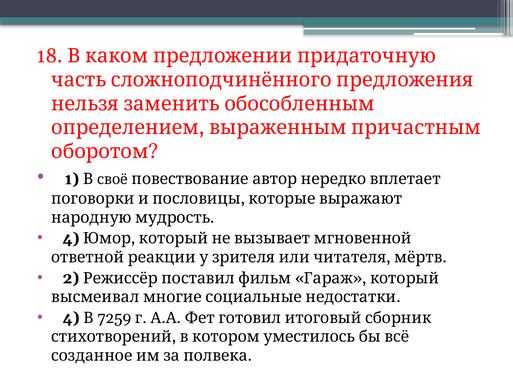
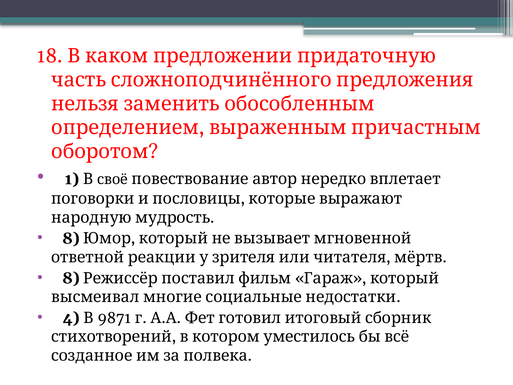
4 at (71, 238): 4 -> 8
2 at (71, 278): 2 -> 8
7259: 7259 -> 9871
